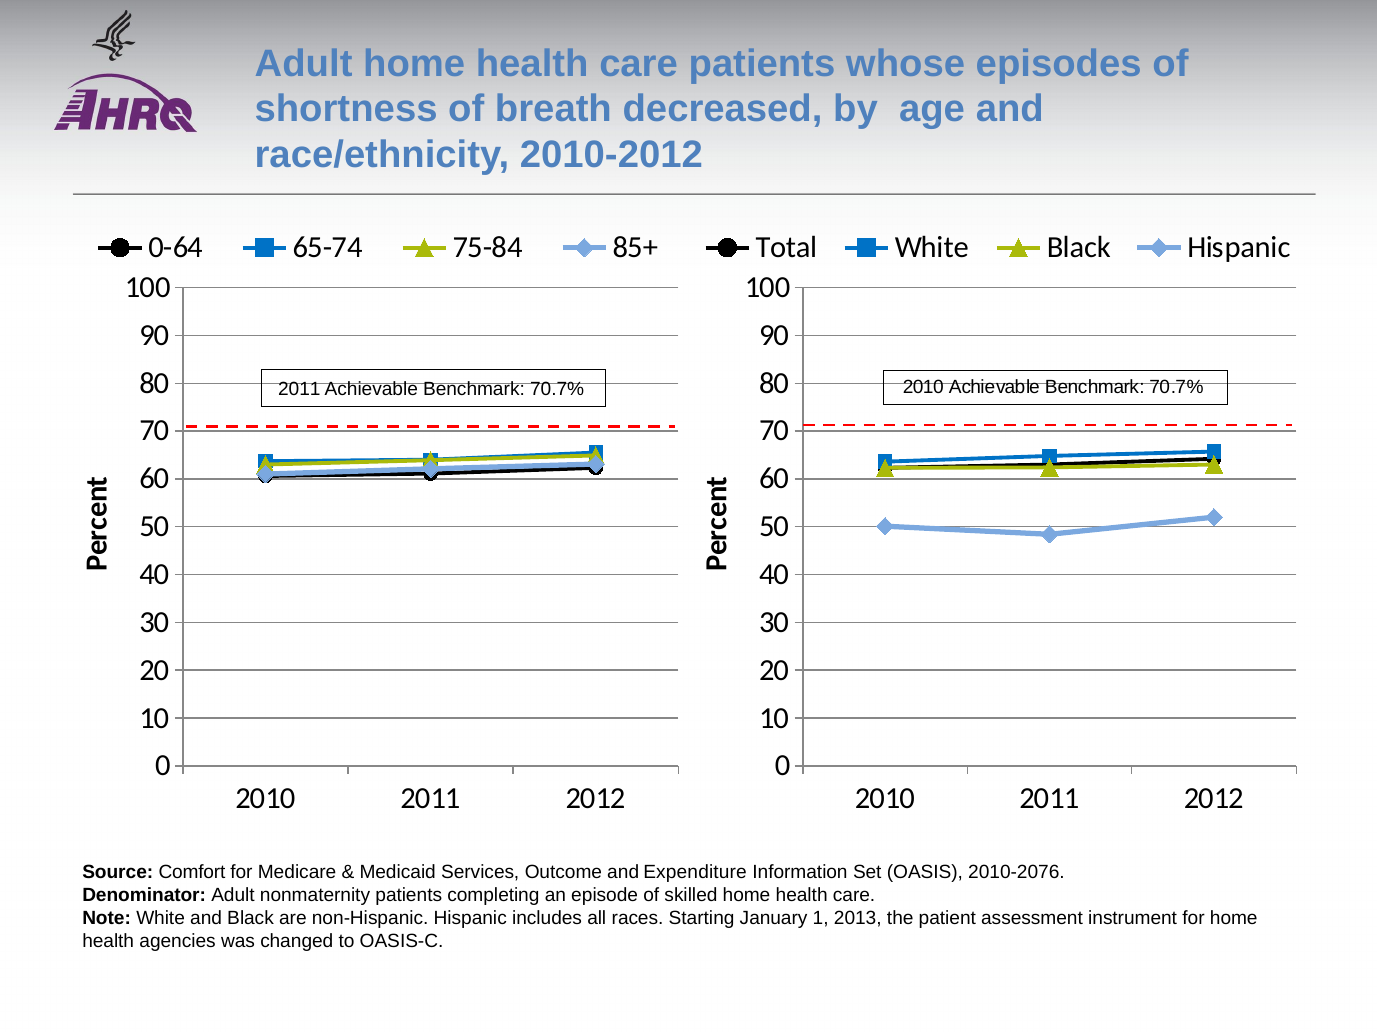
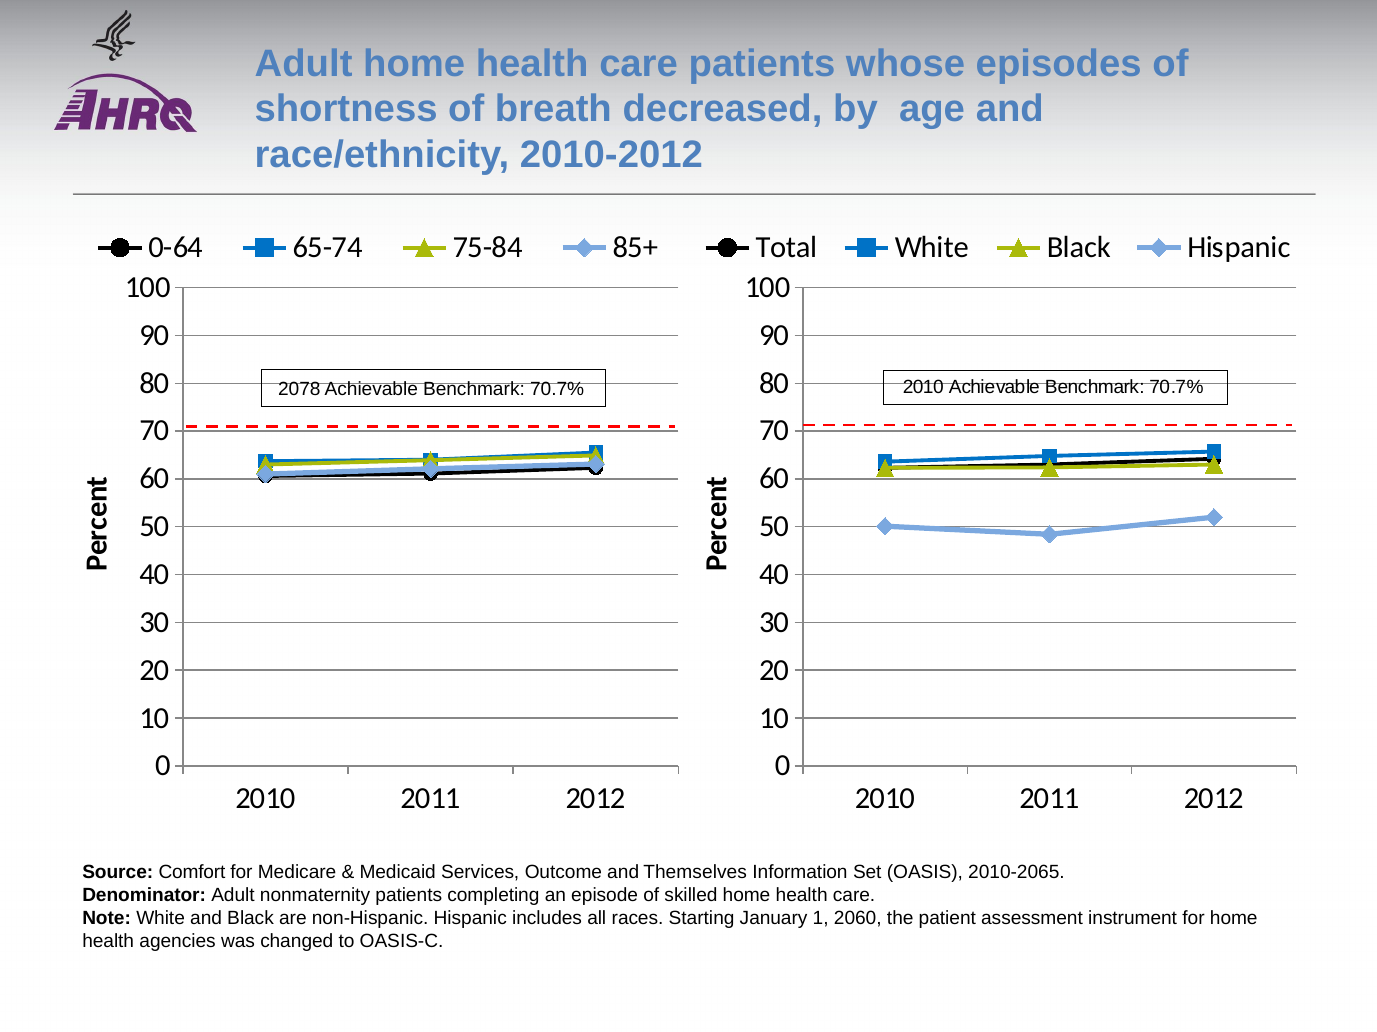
2011 at (299, 390): 2011 -> 2078
Expenditure: Expenditure -> Themselves
2010-2076: 2010-2076 -> 2010-2065
2013: 2013 -> 2060
